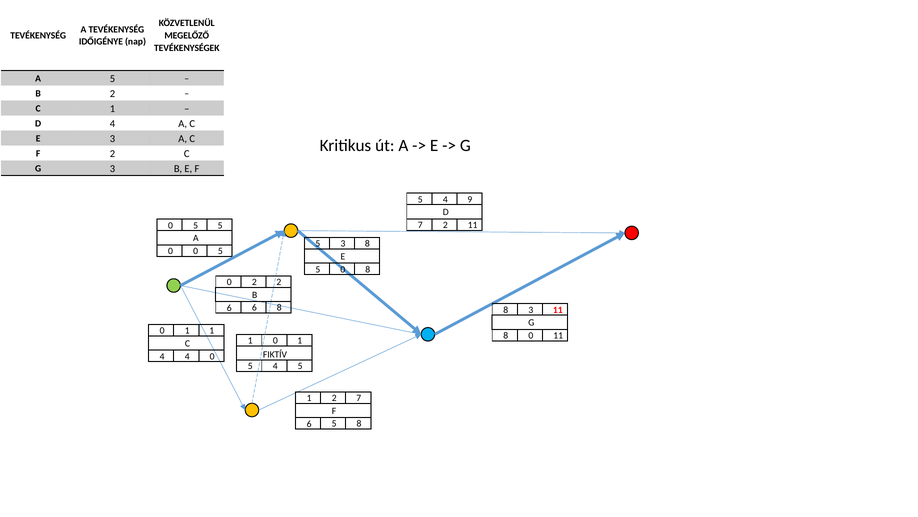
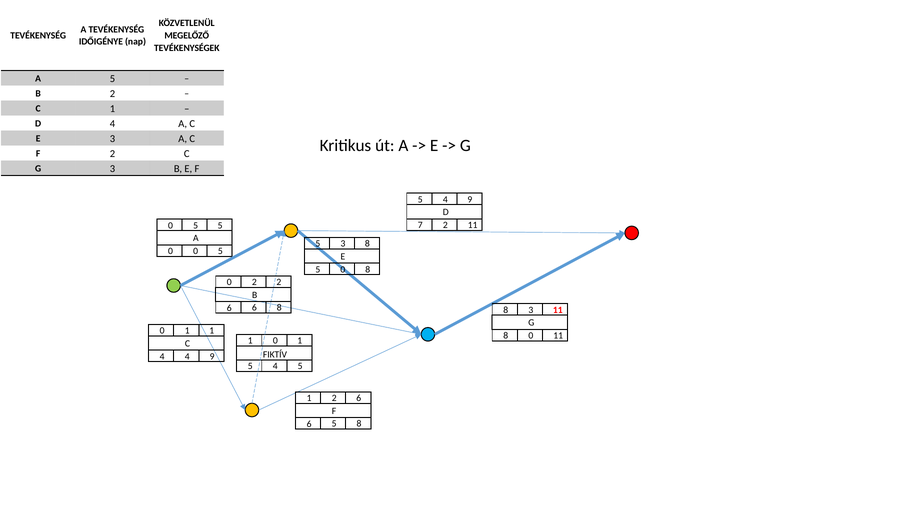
4 4 0: 0 -> 9
1 2 7: 7 -> 6
